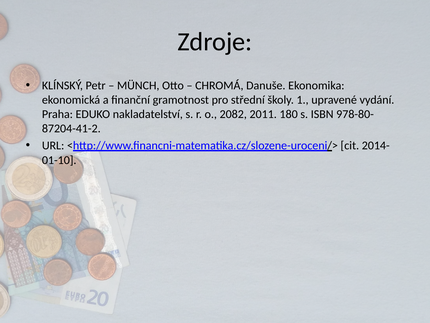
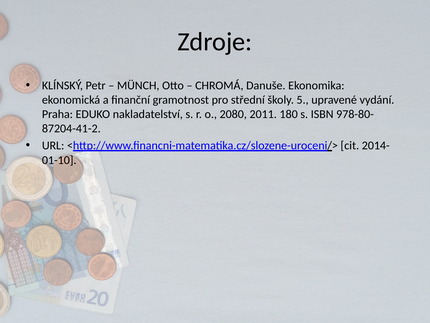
1: 1 -> 5
2082: 2082 -> 2080
